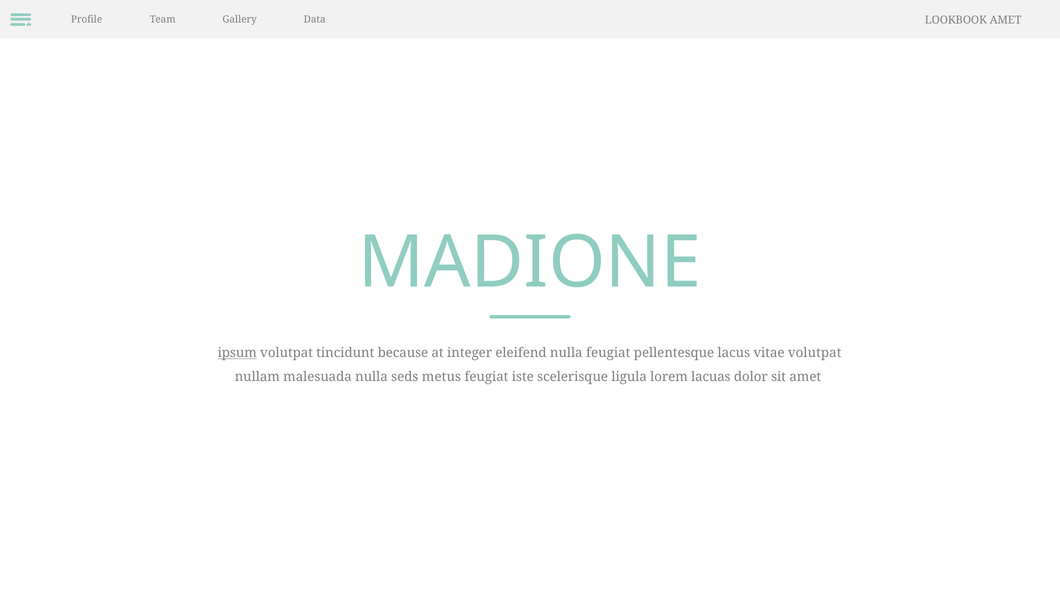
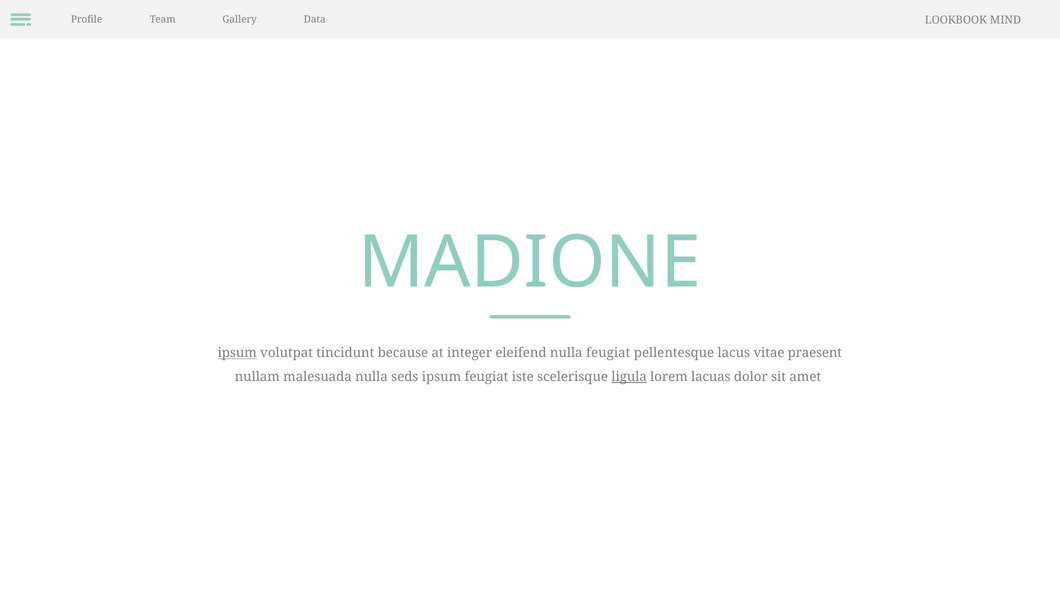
LOOKBOOK AMET: AMET -> MIND
vitae volutpat: volutpat -> praesent
seds metus: metus -> ipsum
ligula underline: none -> present
